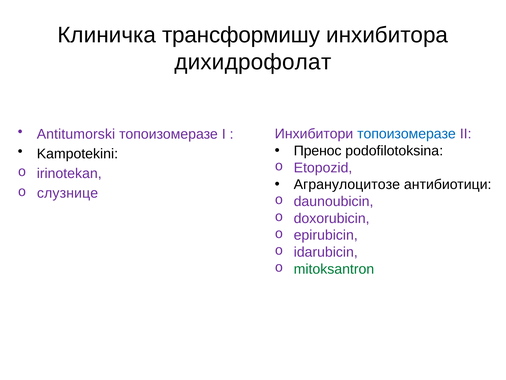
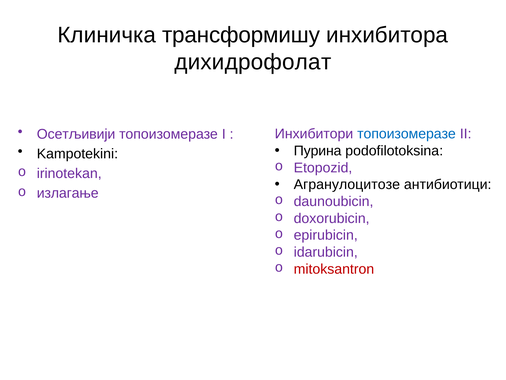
Antitumorski: Antitumorski -> Осетљивији
Пренос: Пренос -> Пурина
слузнице: слузнице -> излагање
mitoksantron colour: green -> red
